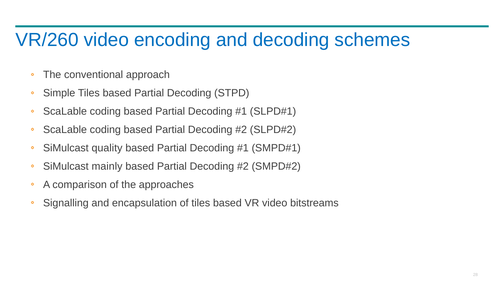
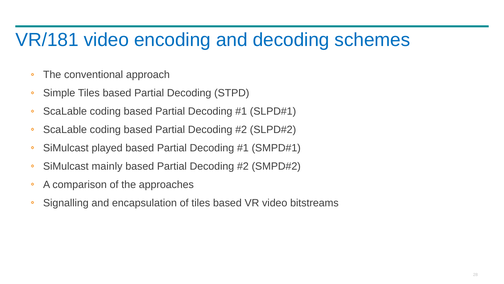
VR/260: VR/260 -> VR/181
quality: quality -> played
